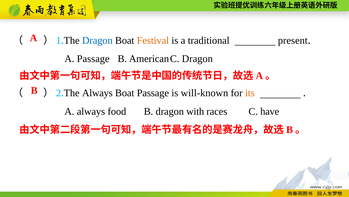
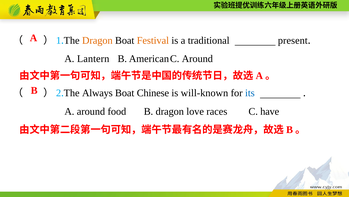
Dragon at (97, 40) colour: blue -> orange
A Passage: Passage -> Lantern
Dragon at (197, 59): Dragon -> Around
Boat Passage: Passage -> Chinese
its colour: orange -> blue
A always: always -> around
with: with -> love
